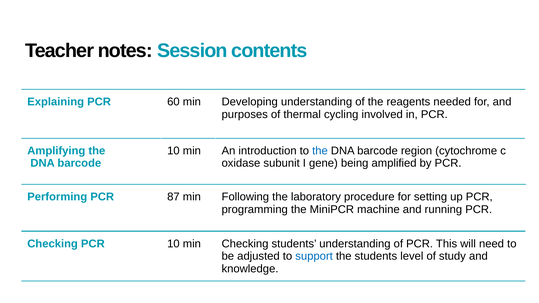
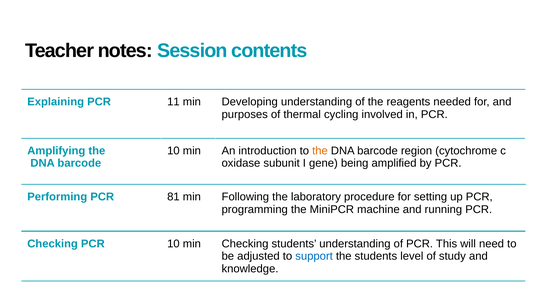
60: 60 -> 11
the at (320, 151) colour: blue -> orange
87: 87 -> 81
